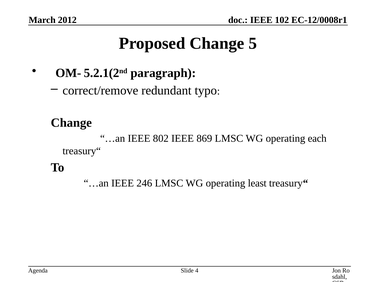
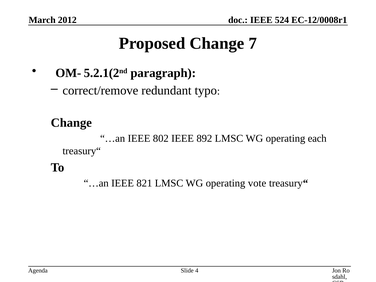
102: 102 -> 524
5: 5 -> 7
869: 869 -> 892
246: 246 -> 821
least: least -> vote
